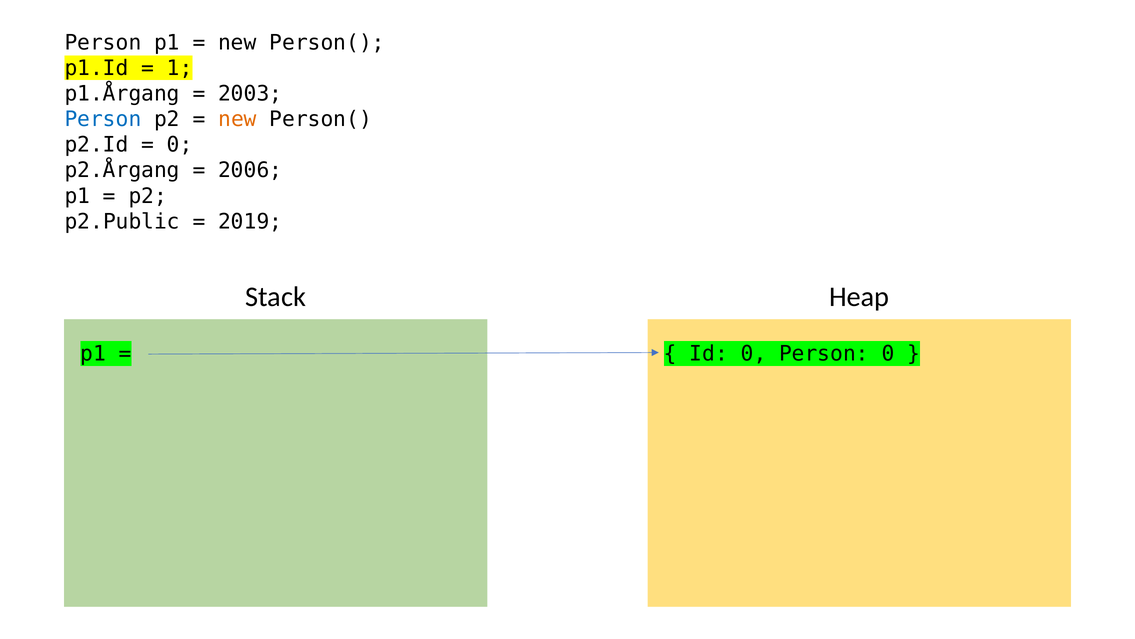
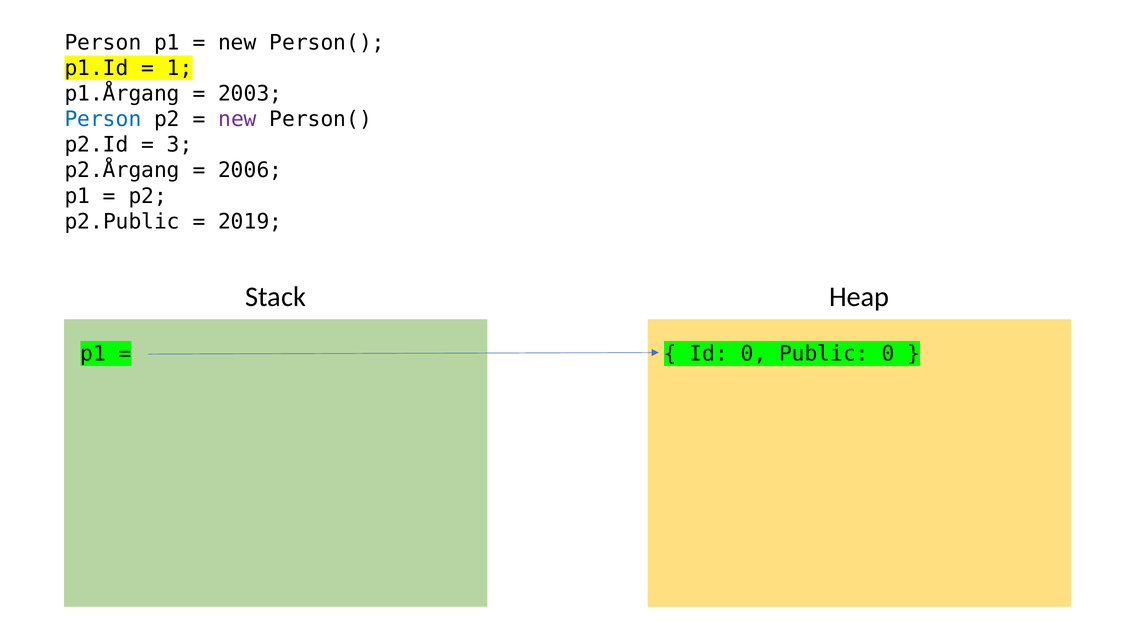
new at (237, 119) colour: orange -> purple
0 at (180, 145): 0 -> 3
0 Person: Person -> Public
